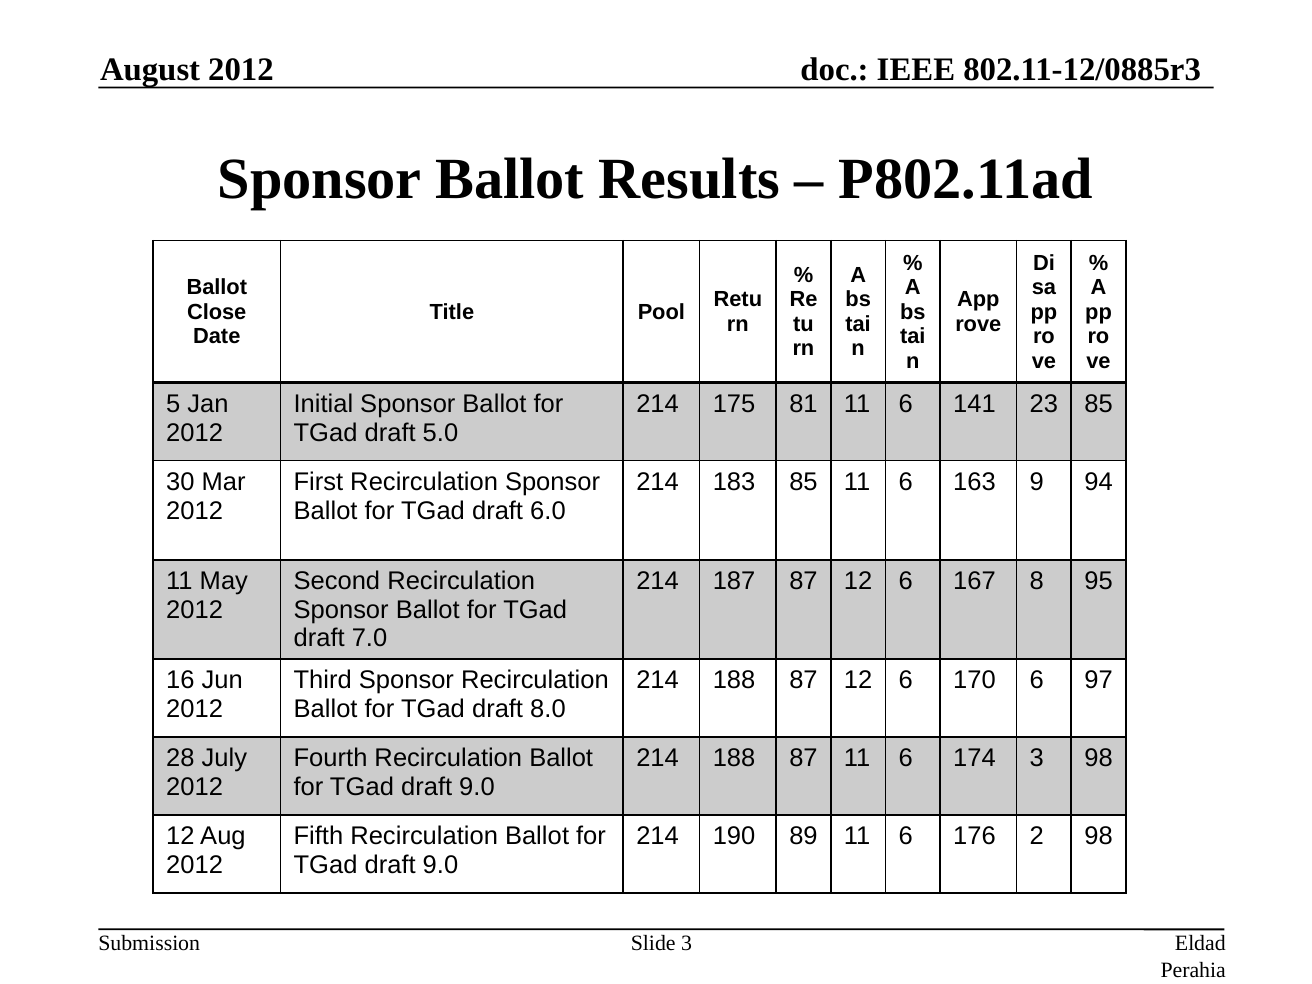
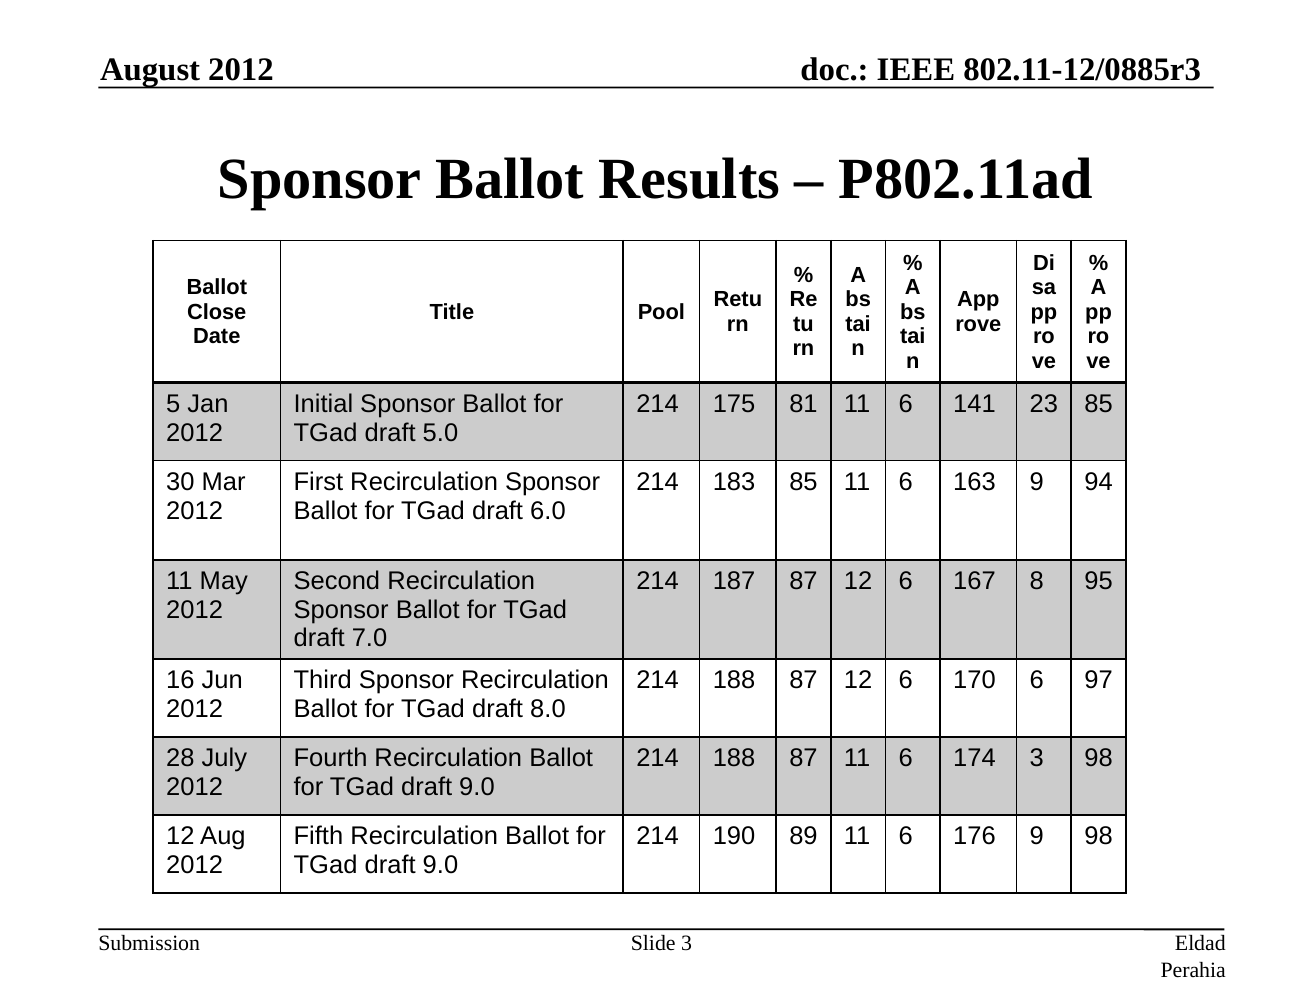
176 2: 2 -> 9
